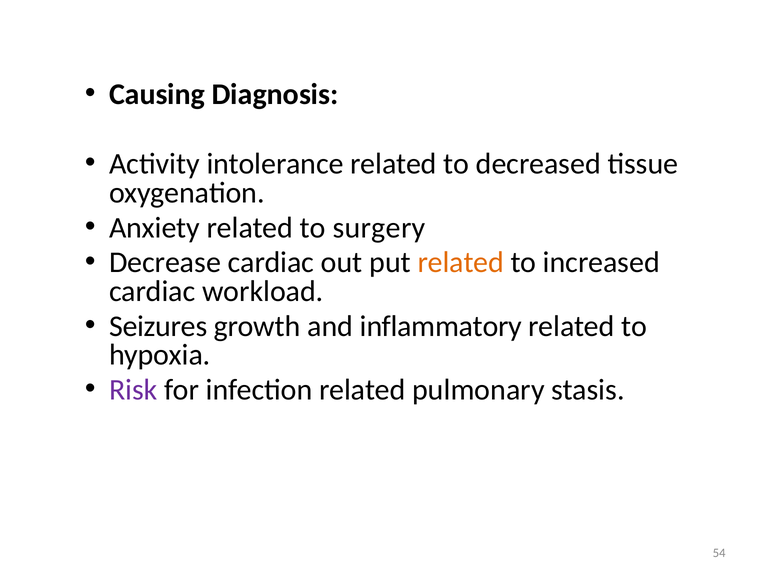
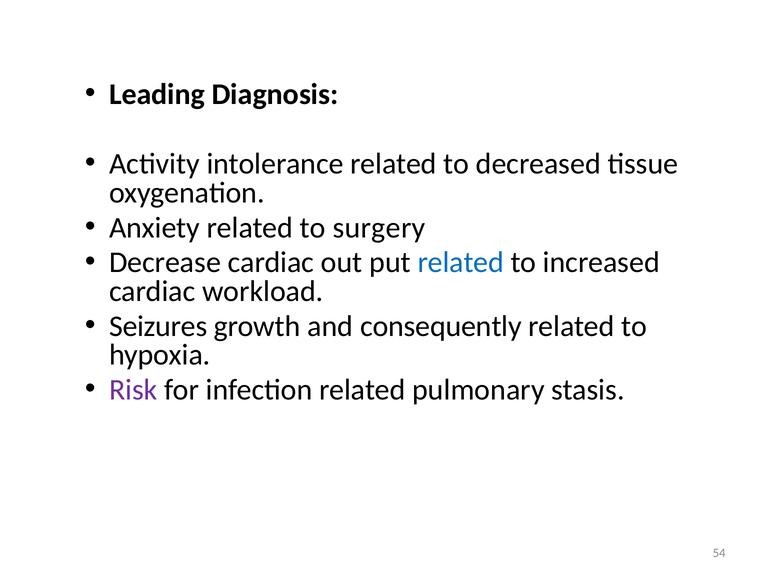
Causing: Causing -> Leading
related at (461, 262) colour: orange -> blue
inflammatory: inflammatory -> consequently
